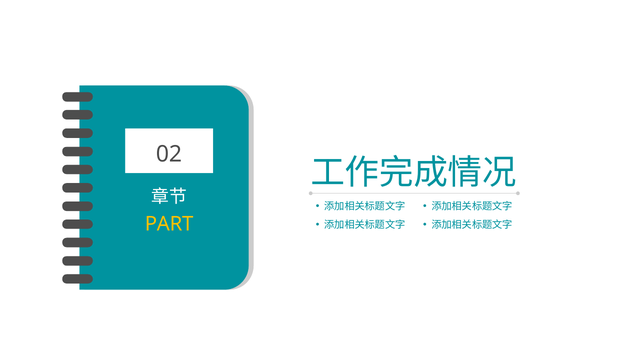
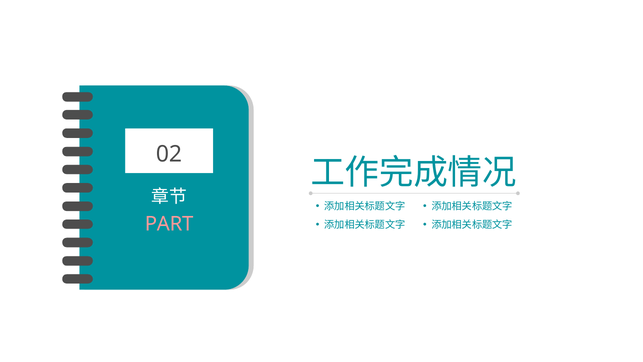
PART colour: yellow -> pink
